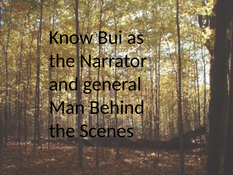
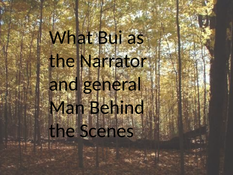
Know: Know -> What
